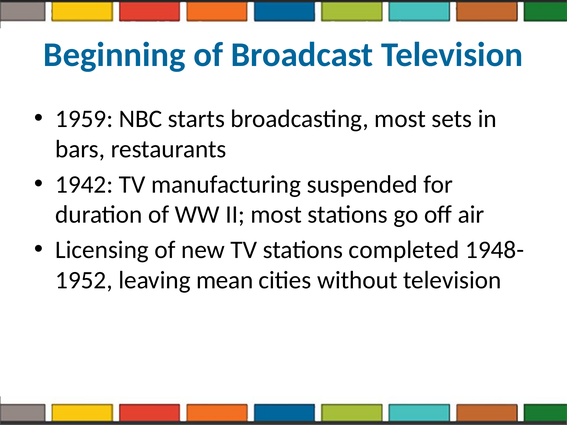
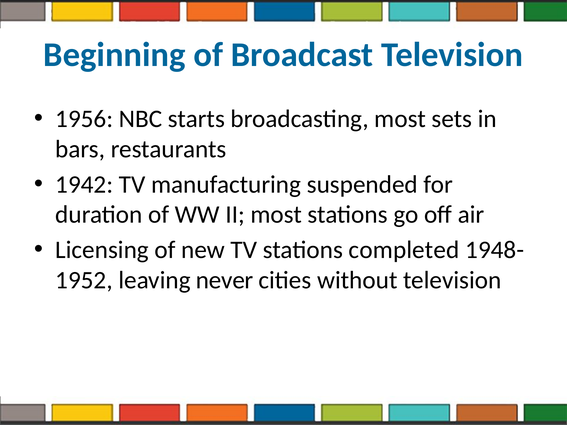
1959: 1959 -> 1956
mean: mean -> never
